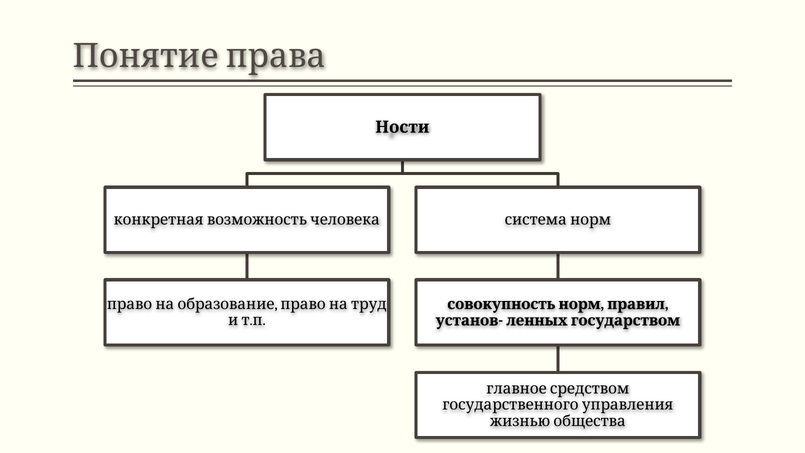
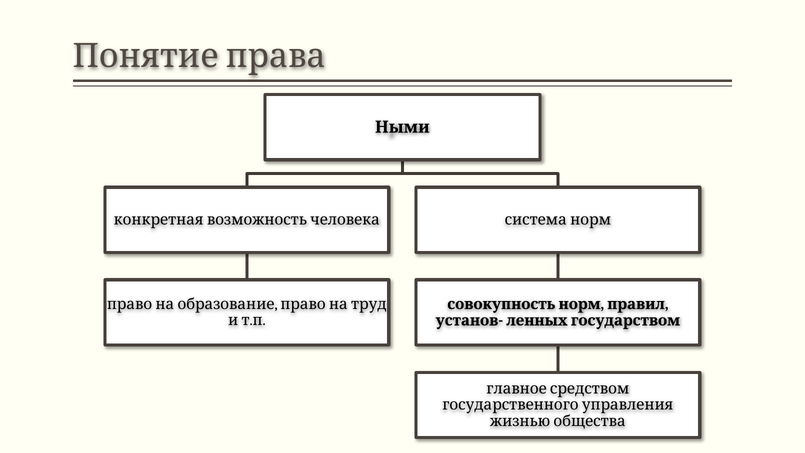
Ности: Ности -> Ными
